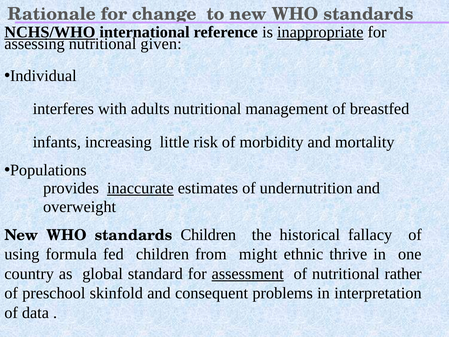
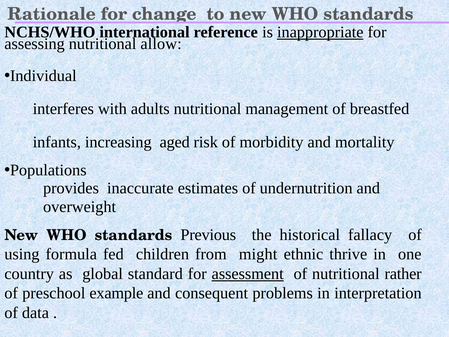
NCHS/WHO underline: present -> none
given: given -> allow
little: little -> aged
inaccurate underline: present -> none
standards Children: Children -> Previous
skinfold: skinfold -> example
